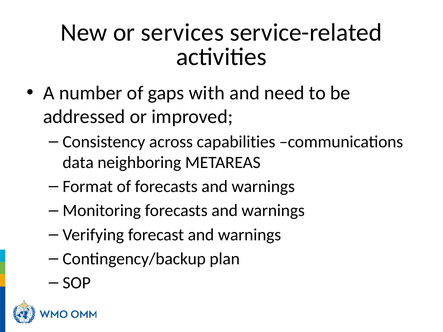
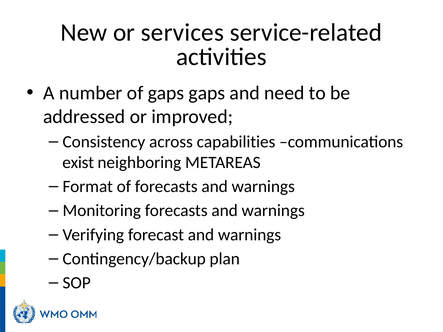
gaps with: with -> gaps
data: data -> exist
